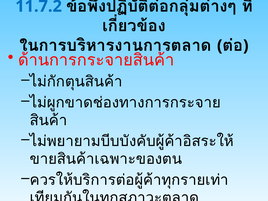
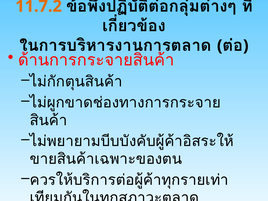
11.7.2 colour: blue -> orange
